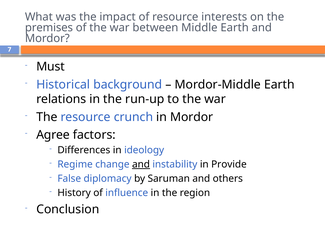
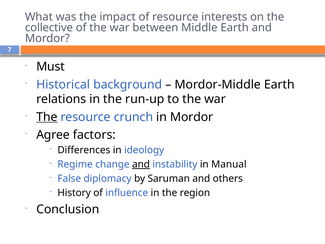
premises: premises -> collective
The at (47, 117) underline: none -> present
Provide: Provide -> Manual
